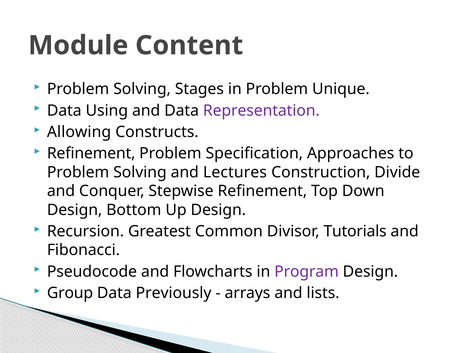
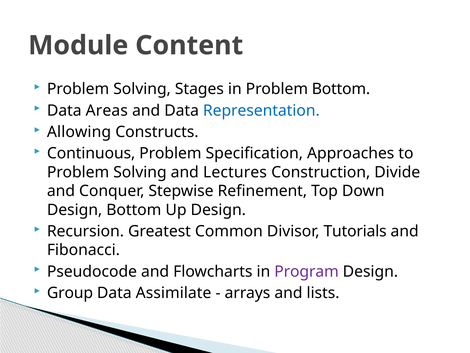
Problem Unique: Unique -> Bottom
Using: Using -> Areas
Representation colour: purple -> blue
Refinement at (91, 153): Refinement -> Continuous
Previously: Previously -> Assimilate
